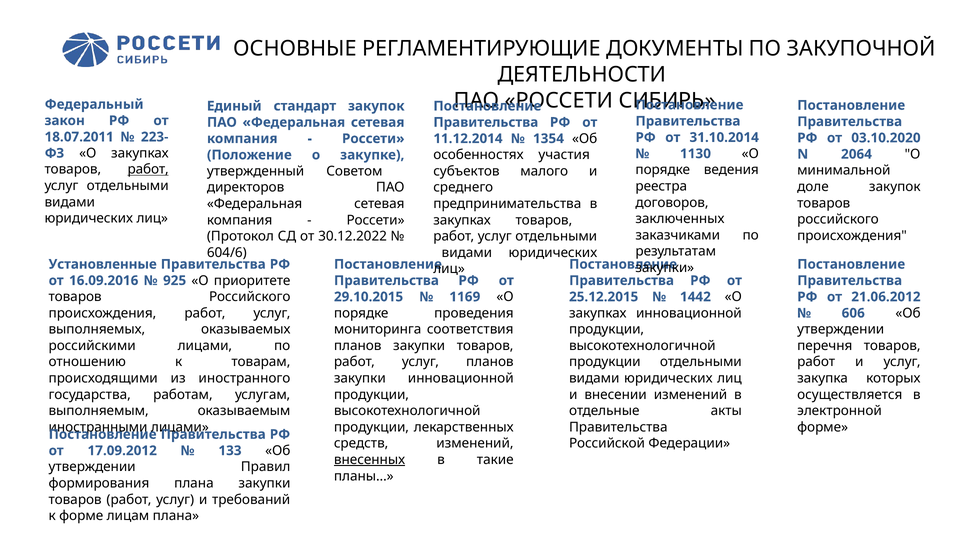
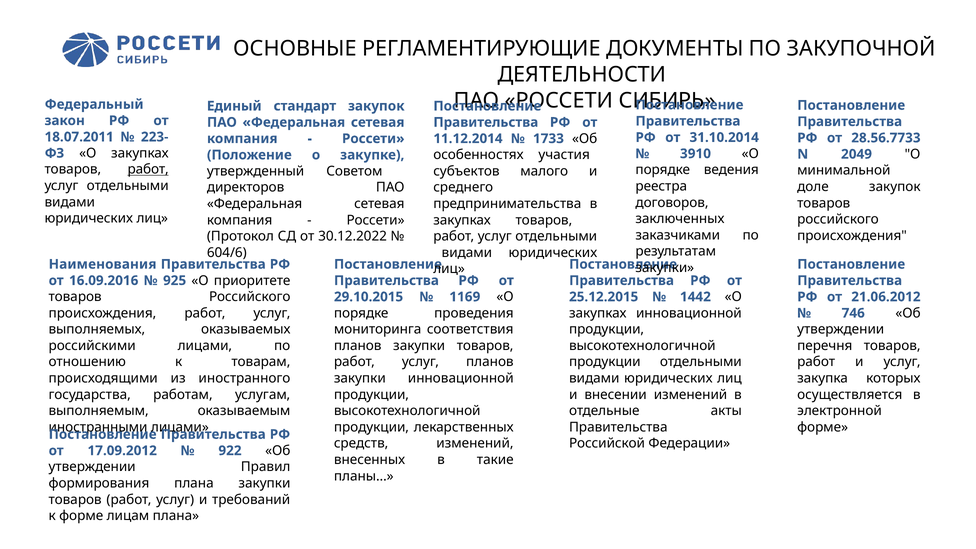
03.10.2020: 03.10.2020 -> 28.56.7733
1354: 1354 -> 1733
1130: 1130 -> 3910
2064: 2064 -> 2049
Установленные: Установленные -> Наименования
606: 606 -> 746
133: 133 -> 922
внесенных underline: present -> none
